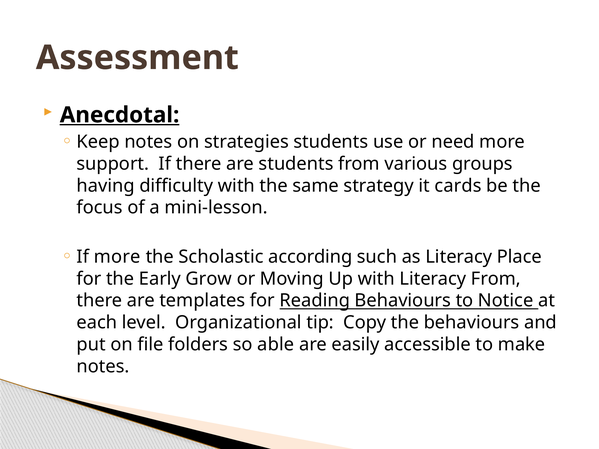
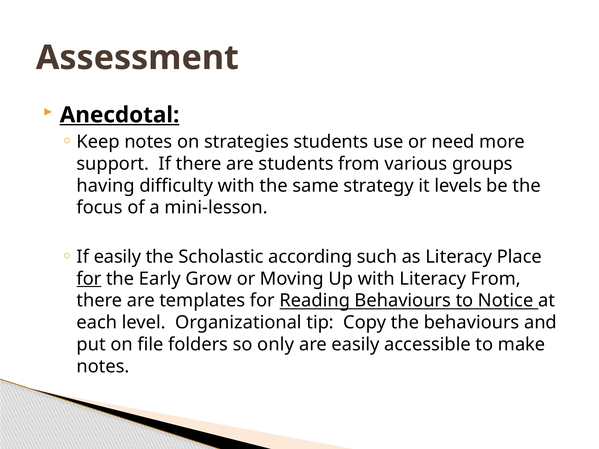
cards: cards -> levels
If more: more -> easily
for at (89, 279) underline: none -> present
able: able -> only
